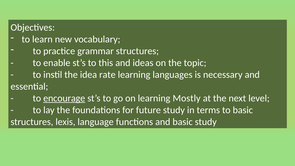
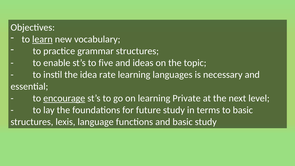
learn underline: none -> present
this: this -> five
Mostly: Mostly -> Private
